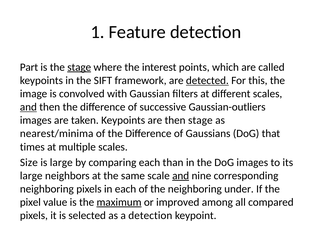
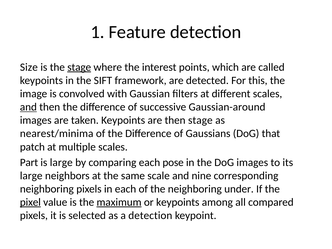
Part: Part -> Size
detected underline: present -> none
Gaussian-outliers: Gaussian-outliers -> Gaussian-around
times: times -> patch
Size: Size -> Part
than: than -> pose
and at (181, 176) underline: present -> none
pixel underline: none -> present
or improved: improved -> keypoints
